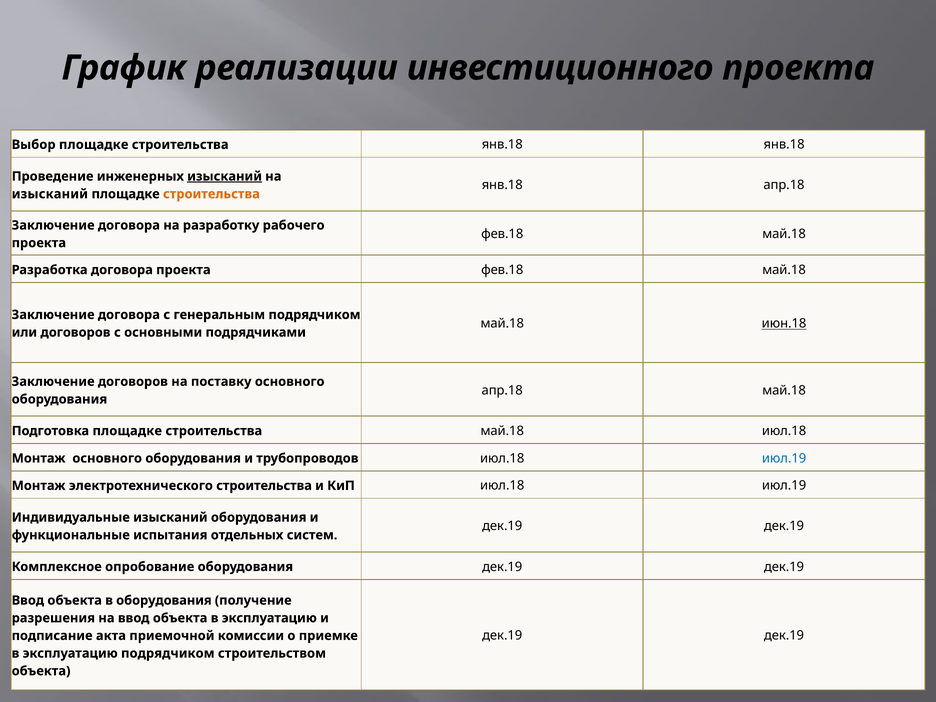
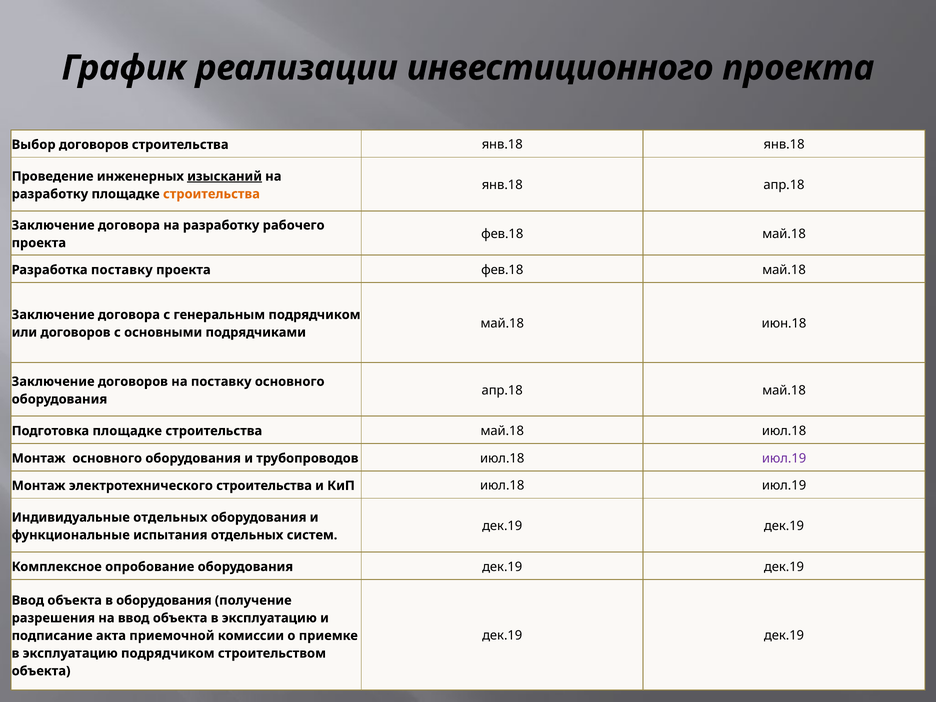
Выбор площадке: площадке -> договоров
изысканий at (50, 194): изысканий -> разработку
Разработка договора: договора -> поставку
июн.18 underline: present -> none
июл.19 at (784, 458) colour: blue -> purple
Индивидуальные изысканий: изысканий -> отдельных
